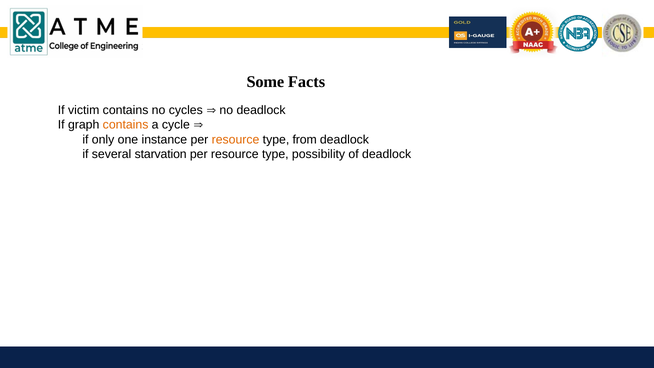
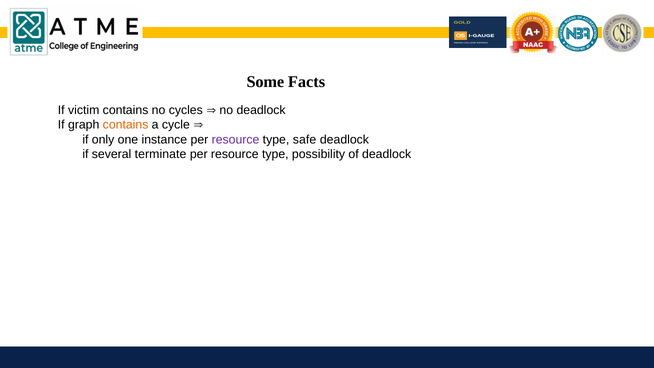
resource at (236, 139) colour: orange -> purple
from: from -> safe
starvation: starvation -> terminate
